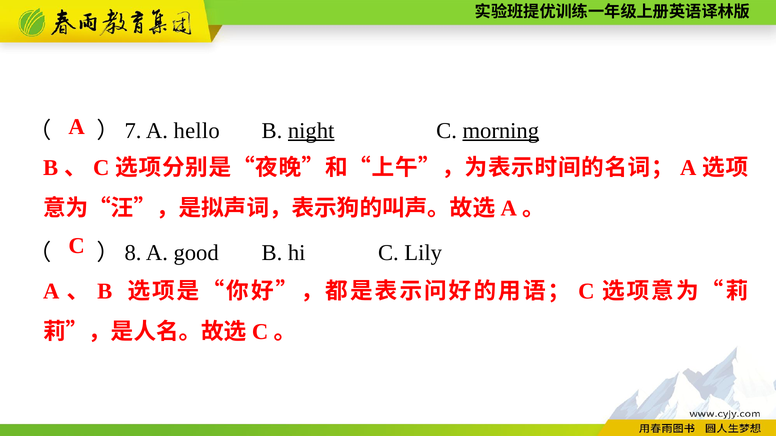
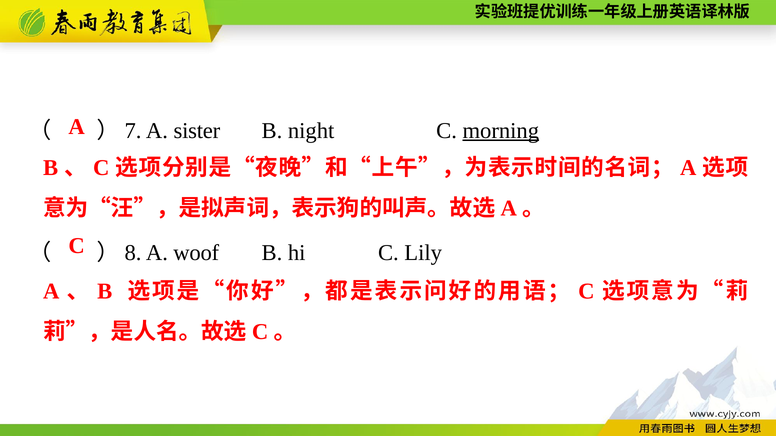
hello: hello -> sister
night underline: present -> none
good: good -> woof
